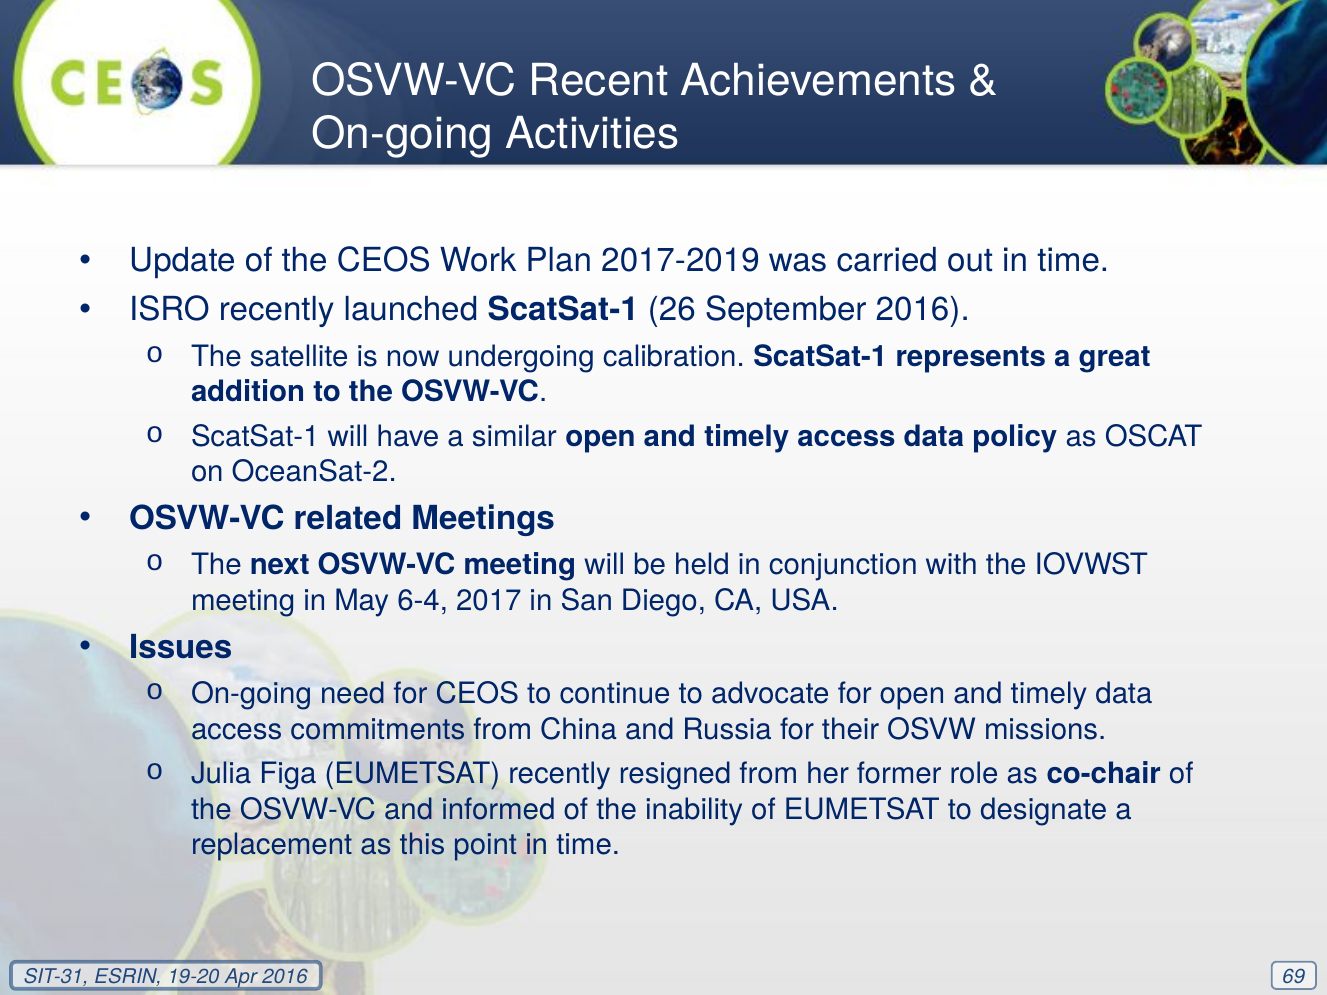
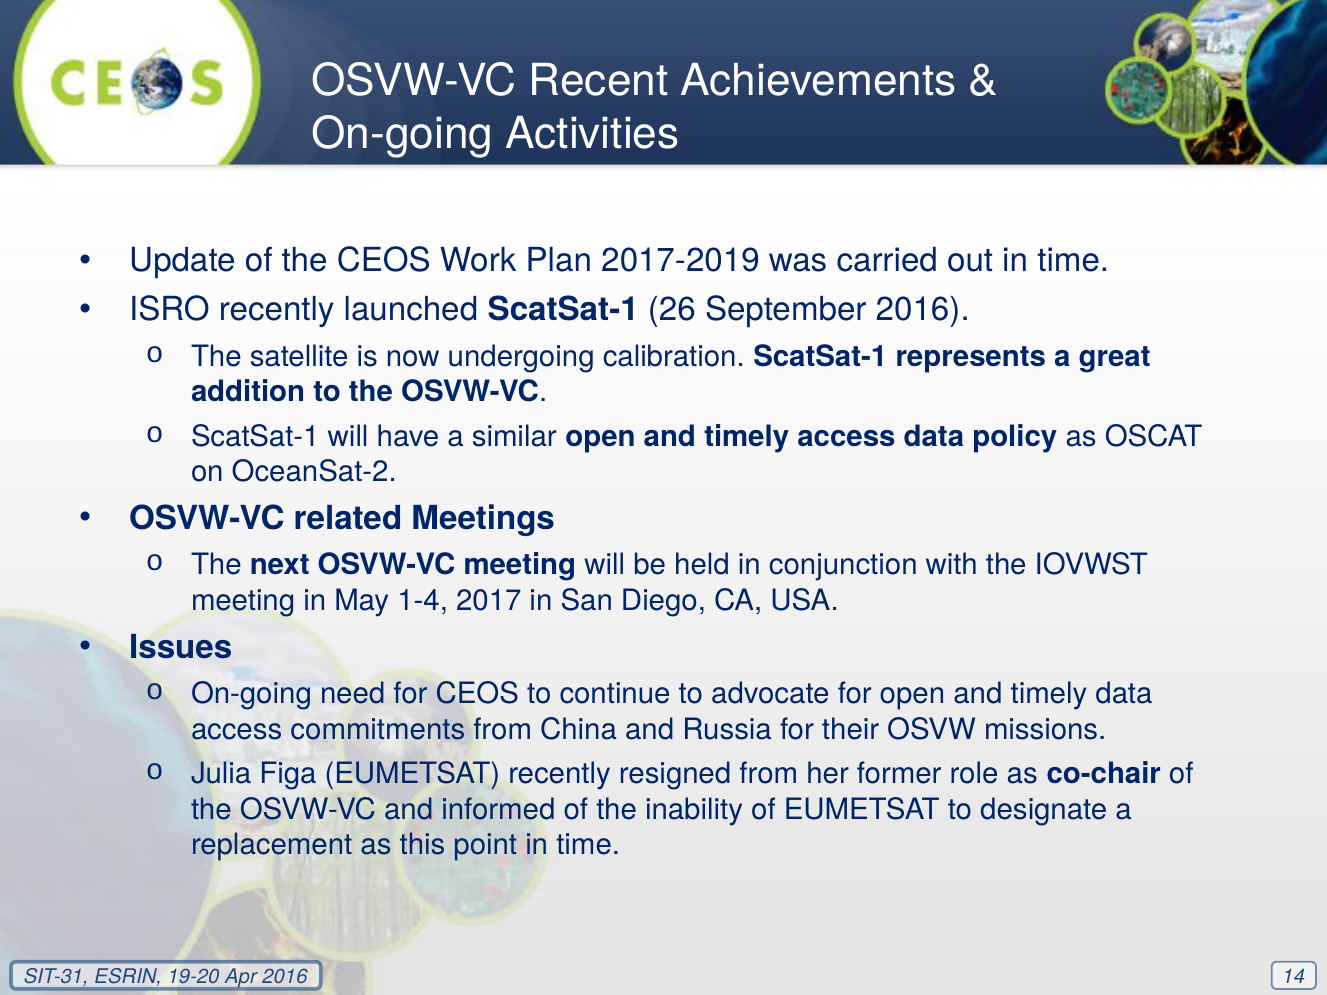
6-4: 6-4 -> 1-4
69: 69 -> 14
